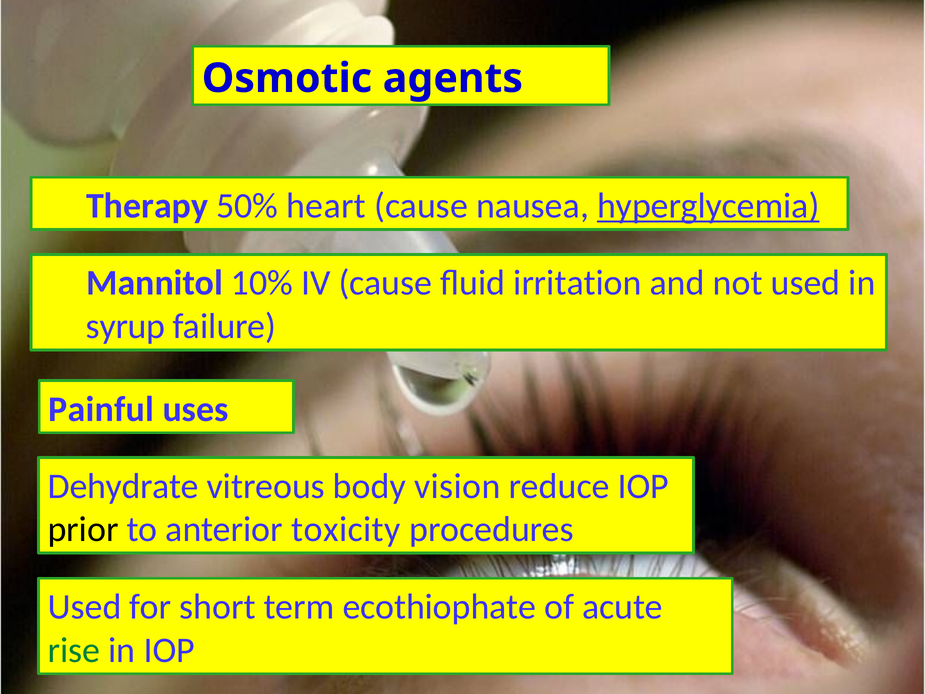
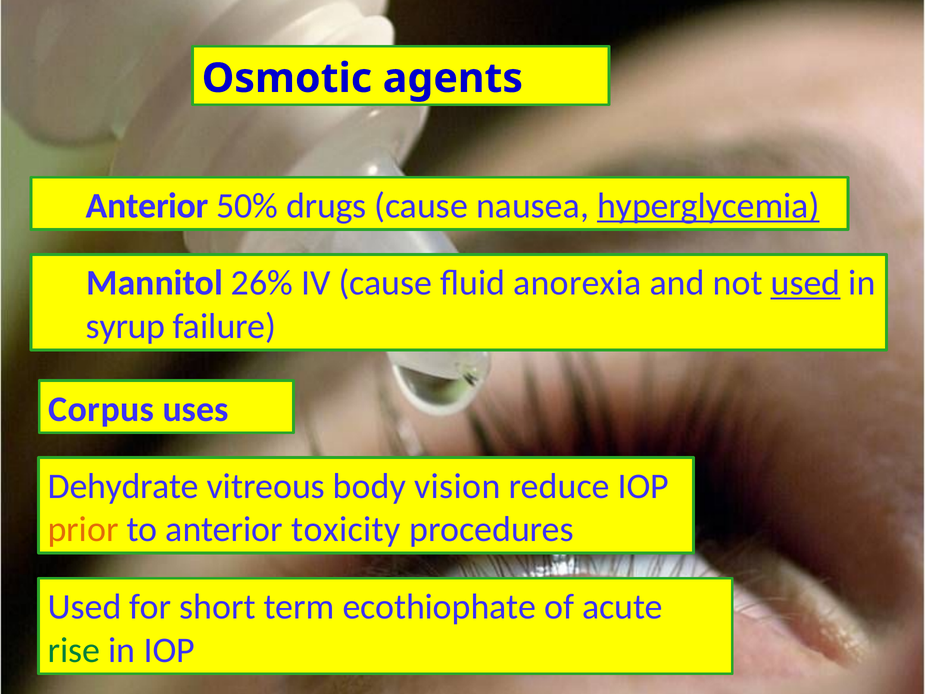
Therapy at (147, 206): Therapy -> Anterior
heart: heart -> drugs
10%: 10% -> 26%
irritation: irritation -> anorexia
used at (805, 283) underline: none -> present
Painful: Painful -> Corpus
prior colour: black -> orange
